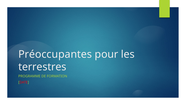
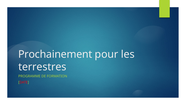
Préoccupantes: Préoccupantes -> Prochainement
